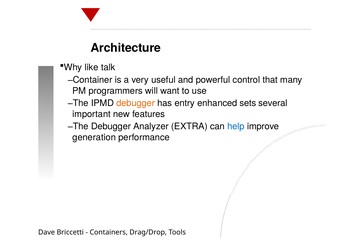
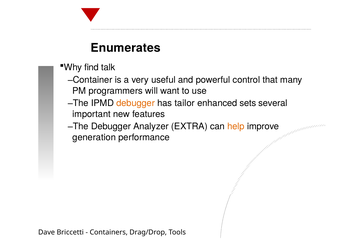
Architecture: Architecture -> Enumerates
like: like -> find
entry: entry -> tailor
help colour: blue -> orange
